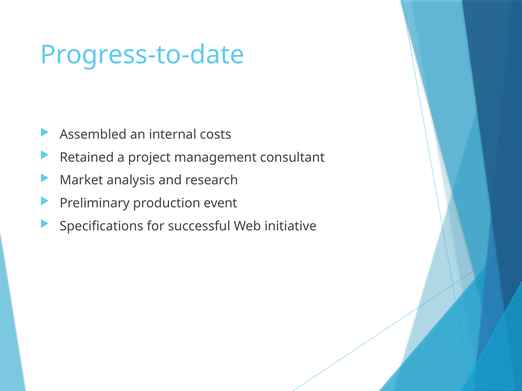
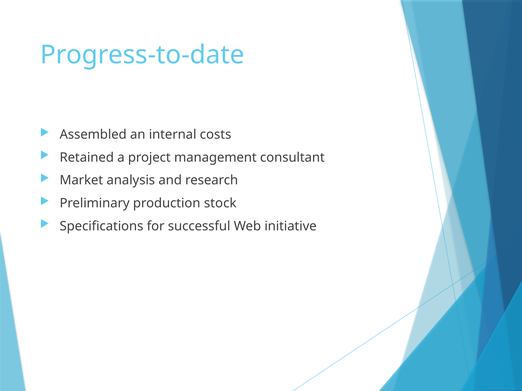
event: event -> stock
